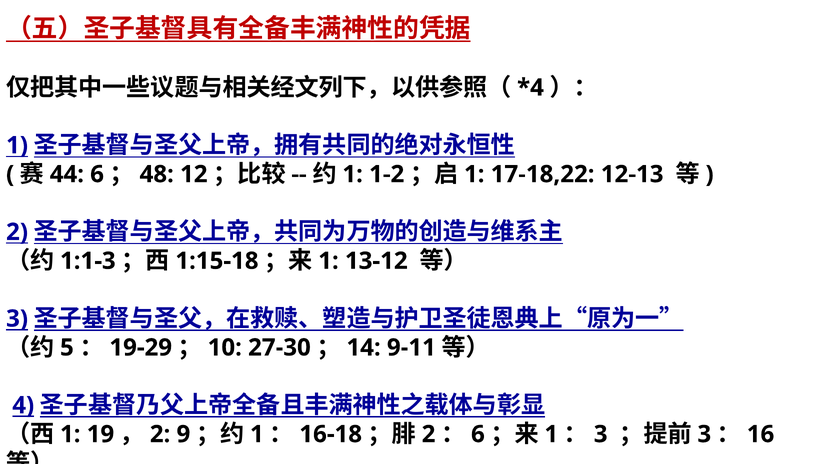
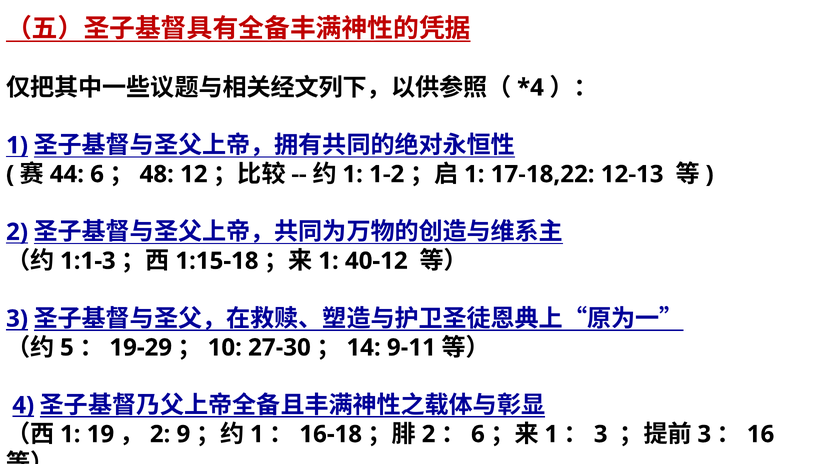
13-12: 13-12 -> 40-12
